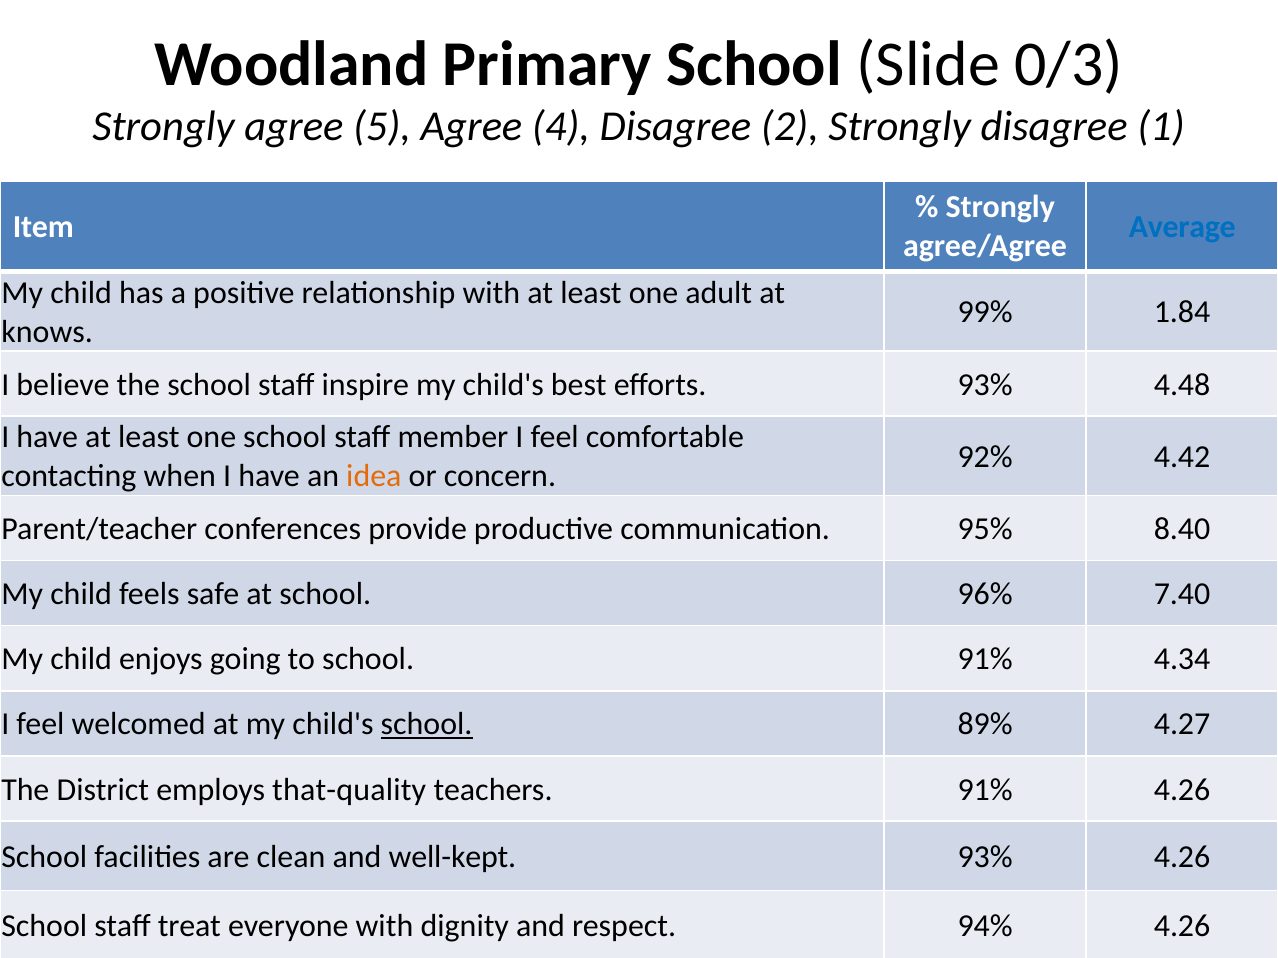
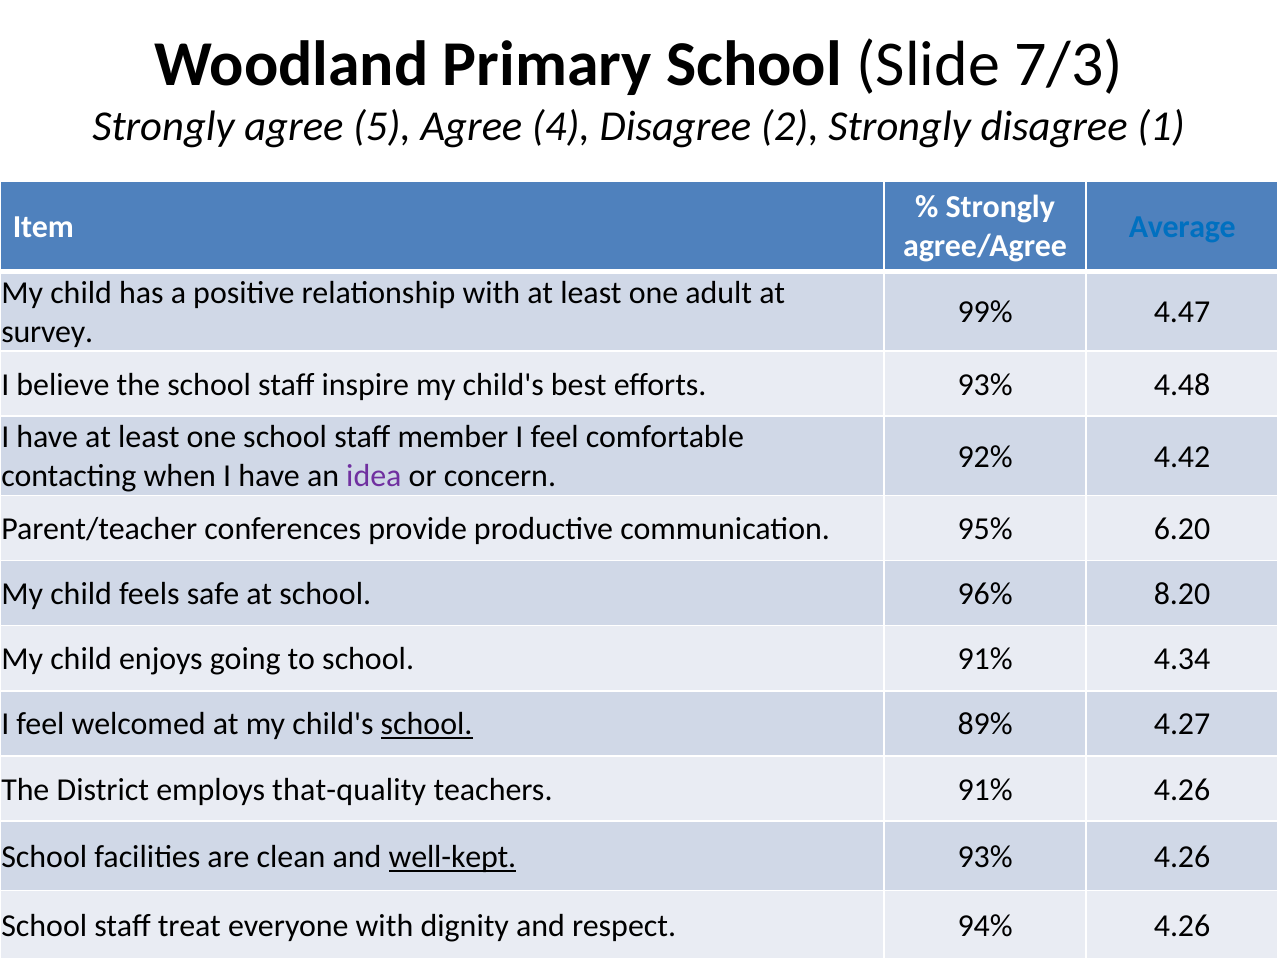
0/3: 0/3 -> 7/3
1.84: 1.84 -> 4.47
knows: knows -> survey
idea colour: orange -> purple
8.40: 8.40 -> 6.20
7.40: 7.40 -> 8.20
well-kept underline: none -> present
